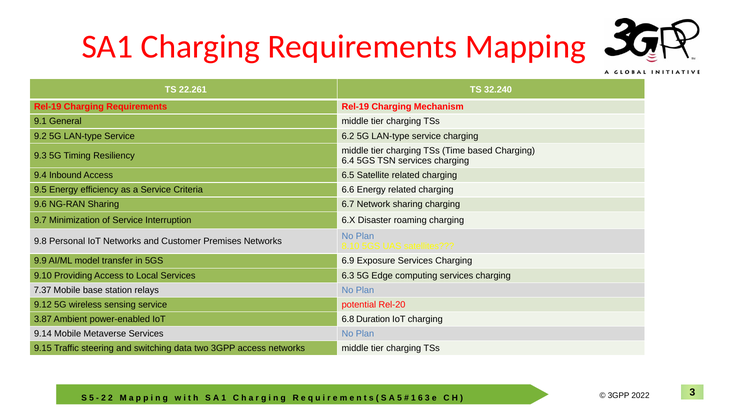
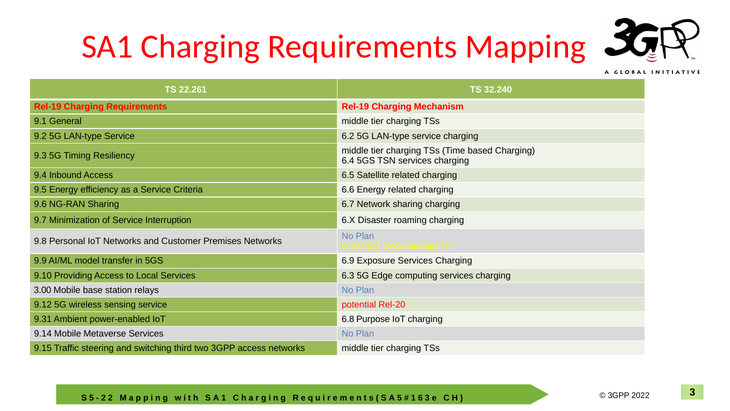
8.10: 8.10 -> 6.30
7.37: 7.37 -> 3.00
3.87: 3.87 -> 9.31
Duration: Duration -> Purpose
data: data -> third
